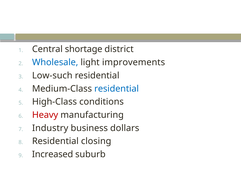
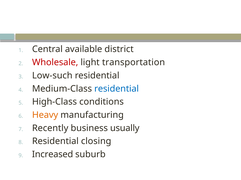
shortage: shortage -> available
Wholesale colour: blue -> red
improvements: improvements -> transportation
Heavy colour: red -> orange
Industry: Industry -> Recently
dollars: dollars -> usually
